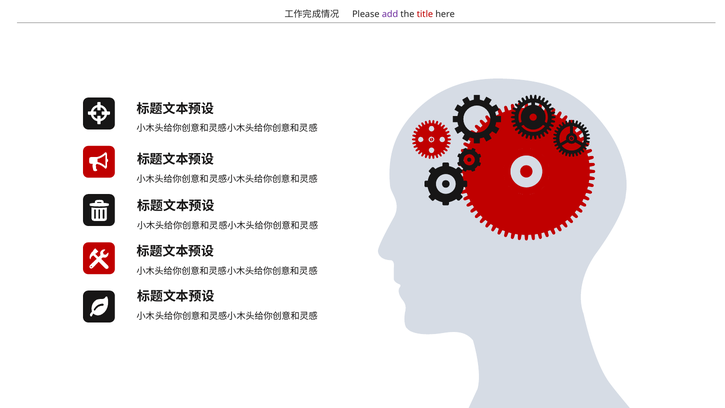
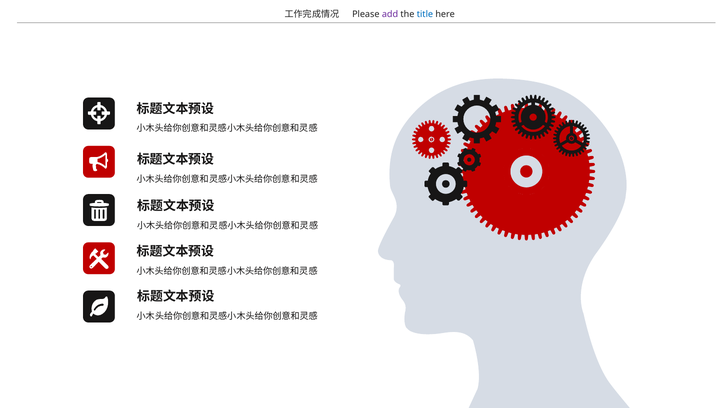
title colour: red -> blue
